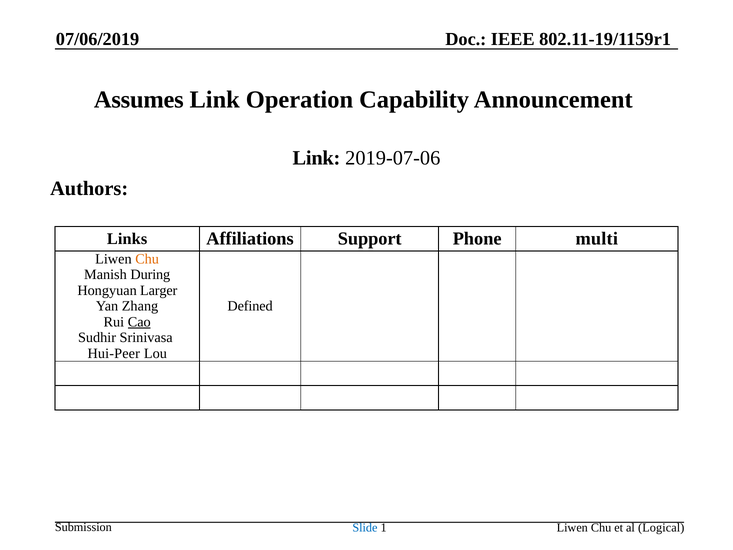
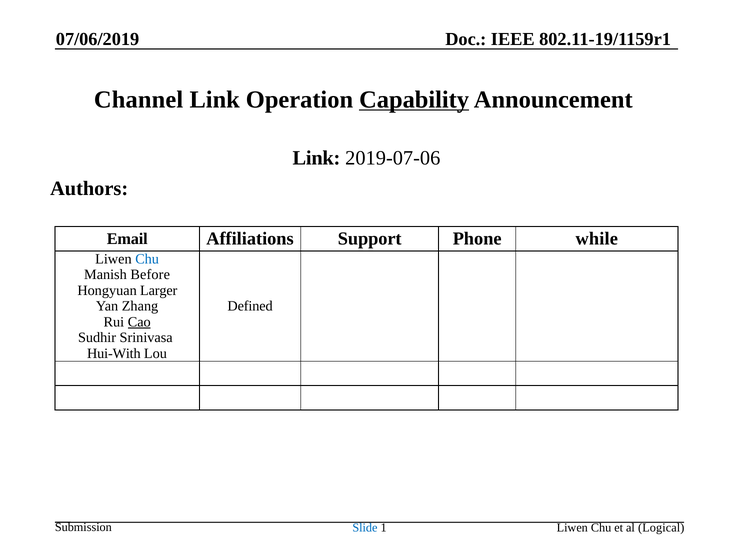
Assumes: Assumes -> Channel
Capability underline: none -> present
Links: Links -> Email
multi: multi -> while
Chu at (147, 259) colour: orange -> blue
During: During -> Before
Hui-Peer: Hui-Peer -> Hui-With
